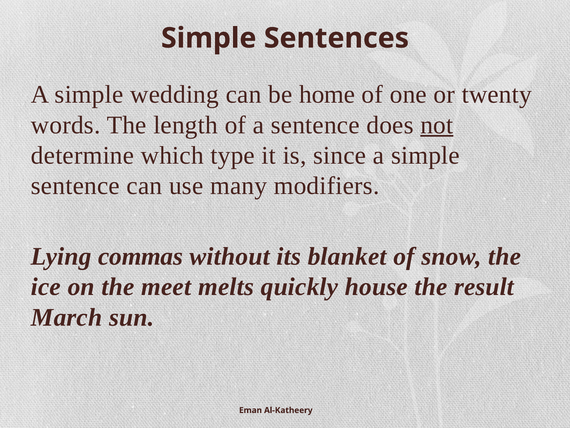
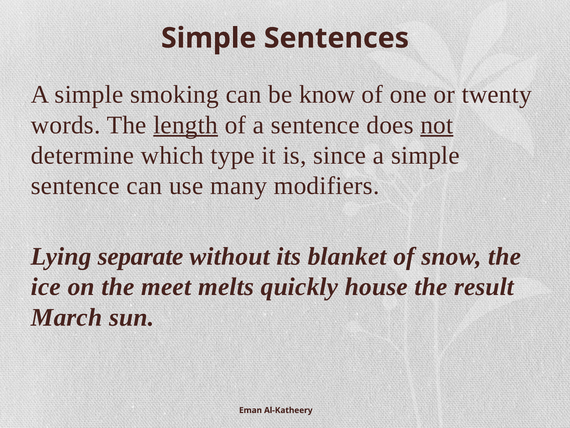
wedding: wedding -> smoking
home: home -> know
length underline: none -> present
commas: commas -> separate
